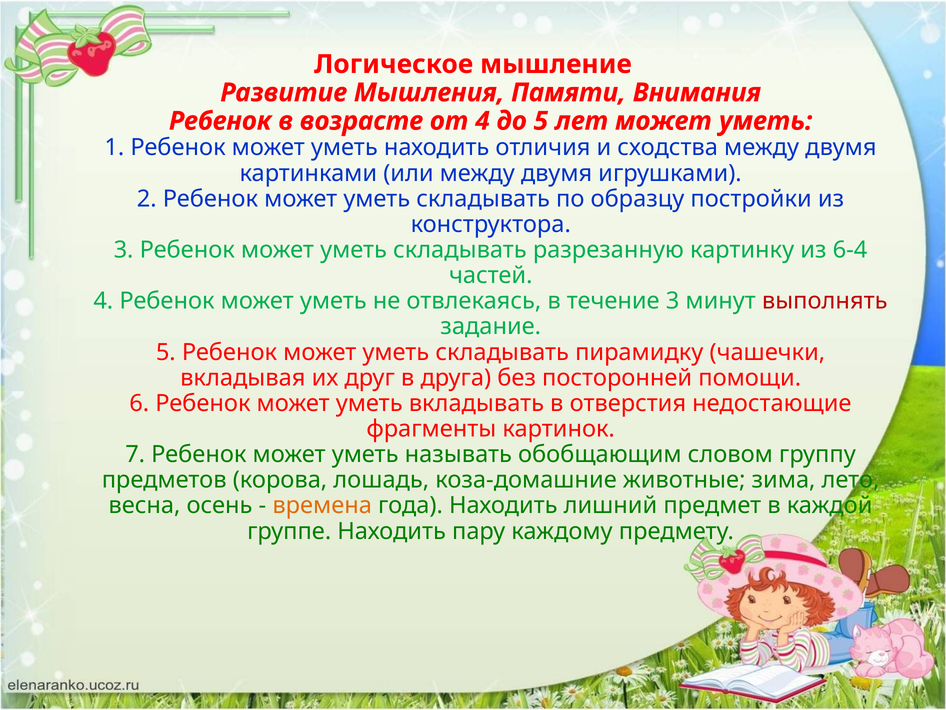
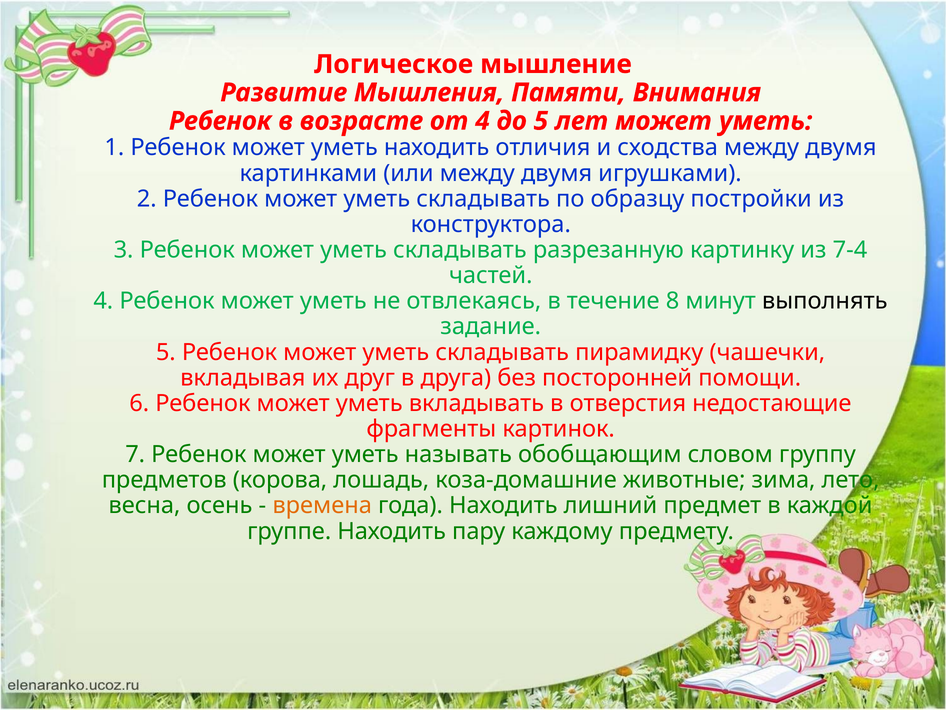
6-4: 6-4 -> 7-4
течение 3: 3 -> 8
выполнять colour: red -> black
